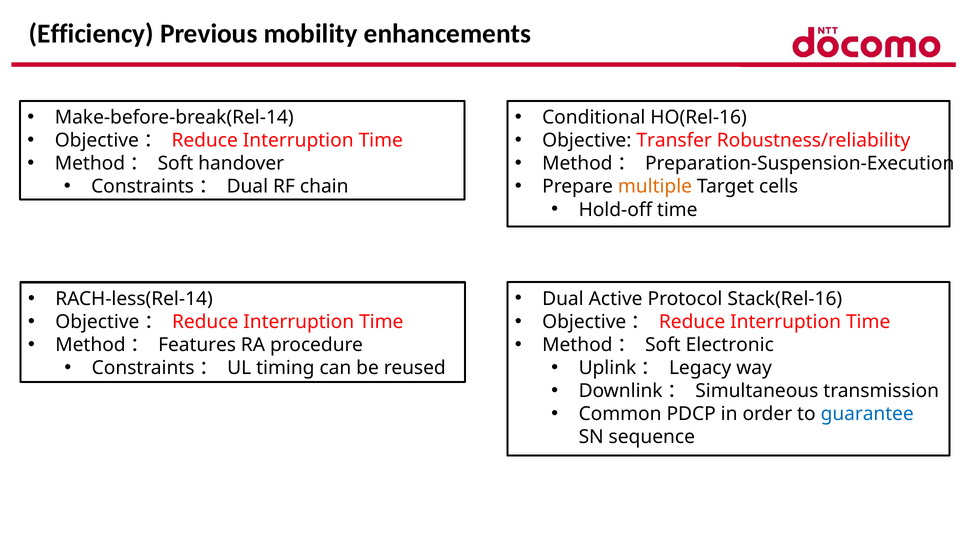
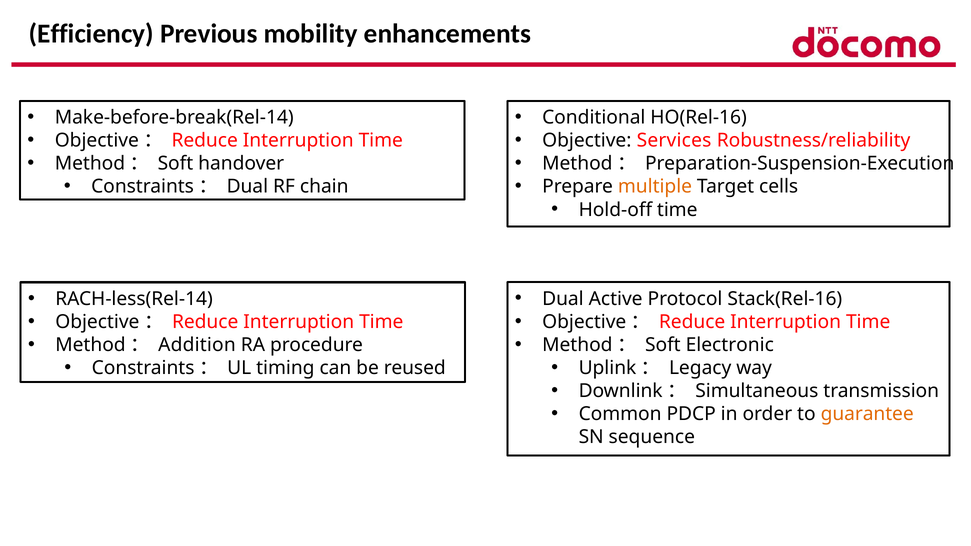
Transfer: Transfer -> Services
Features: Features -> Addition
guarantee colour: blue -> orange
